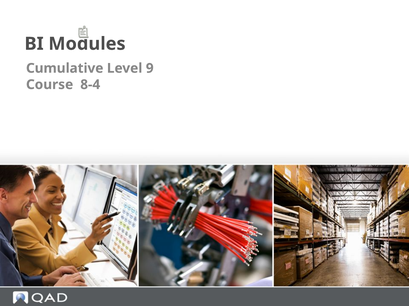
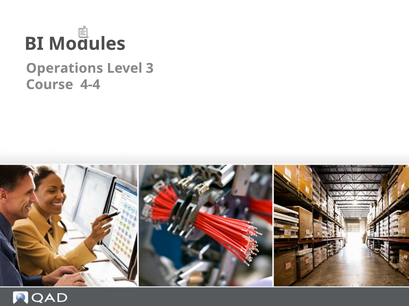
Cumulative: Cumulative -> Operations
9: 9 -> 3
8-4: 8-4 -> 4-4
